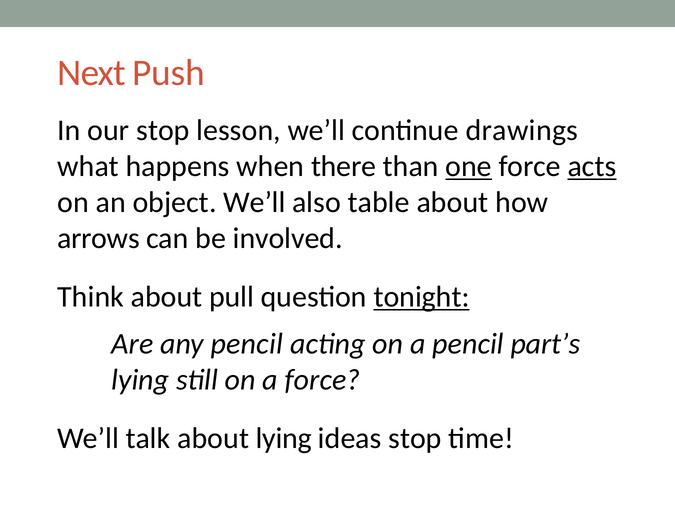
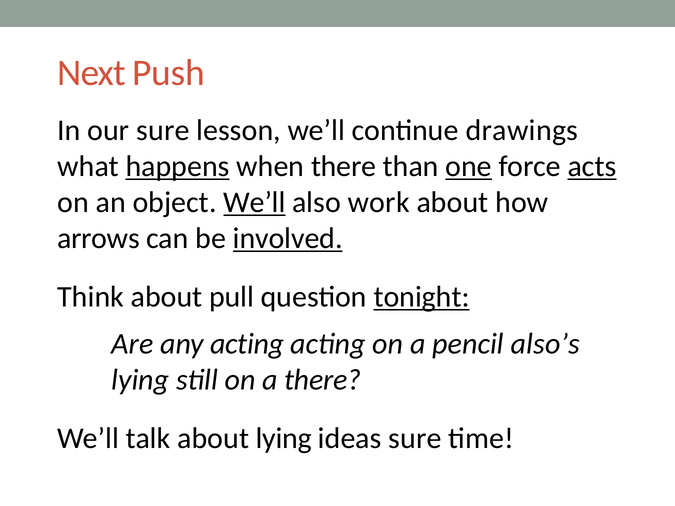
our stop: stop -> sure
happens underline: none -> present
We’ll at (254, 202) underline: none -> present
table: table -> work
involved underline: none -> present
any pencil: pencil -> acting
part’s: part’s -> also’s
a force: force -> there
ideas stop: stop -> sure
